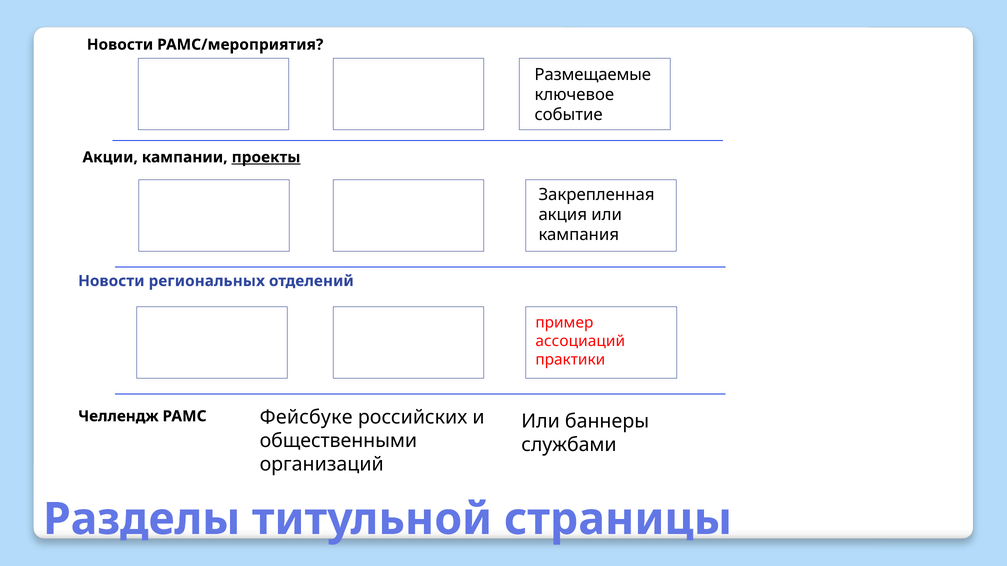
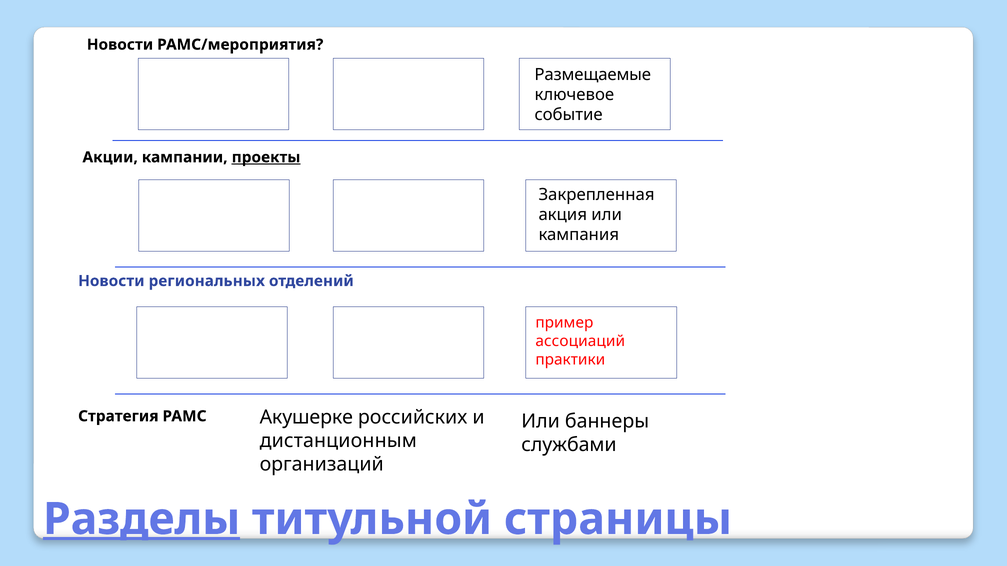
Челлендж: Челлендж -> Стратегия
Фейсбуке: Фейсбуке -> Акушерке
общественными: общественными -> дистанционным
Разделы underline: none -> present
